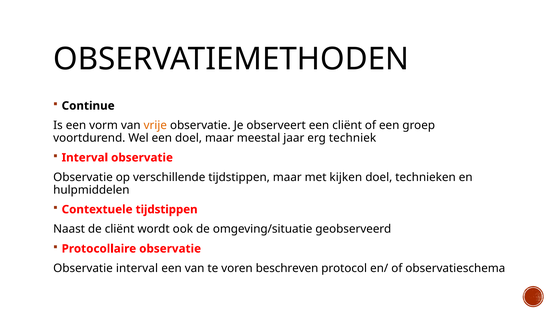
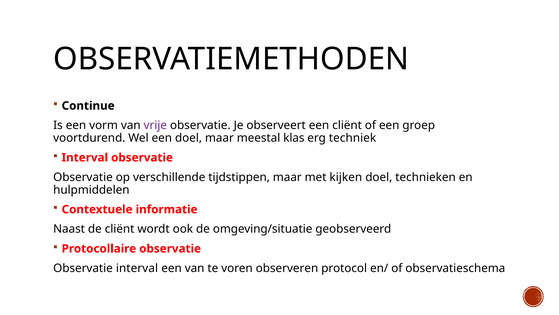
vrije colour: orange -> purple
jaar: jaar -> klas
Contextuele tijdstippen: tijdstippen -> informatie
beschreven: beschreven -> observeren
